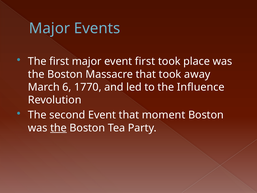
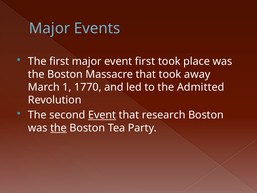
6: 6 -> 1
Influence: Influence -> Admitted
Event at (102, 115) underline: none -> present
moment: moment -> research
